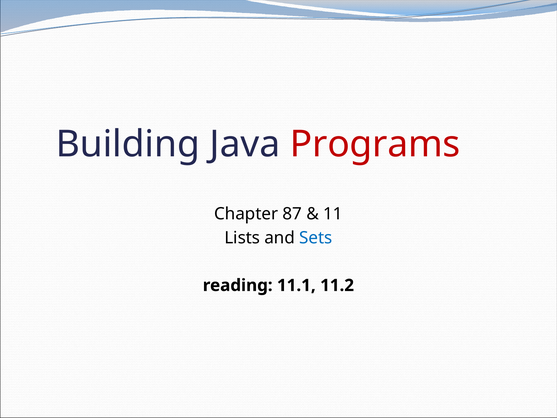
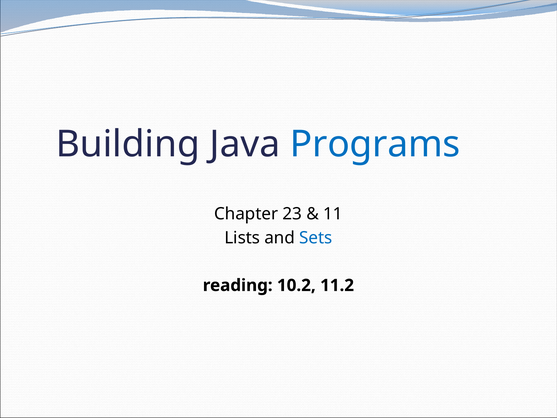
Programs colour: red -> blue
87: 87 -> 23
11.1: 11.1 -> 10.2
